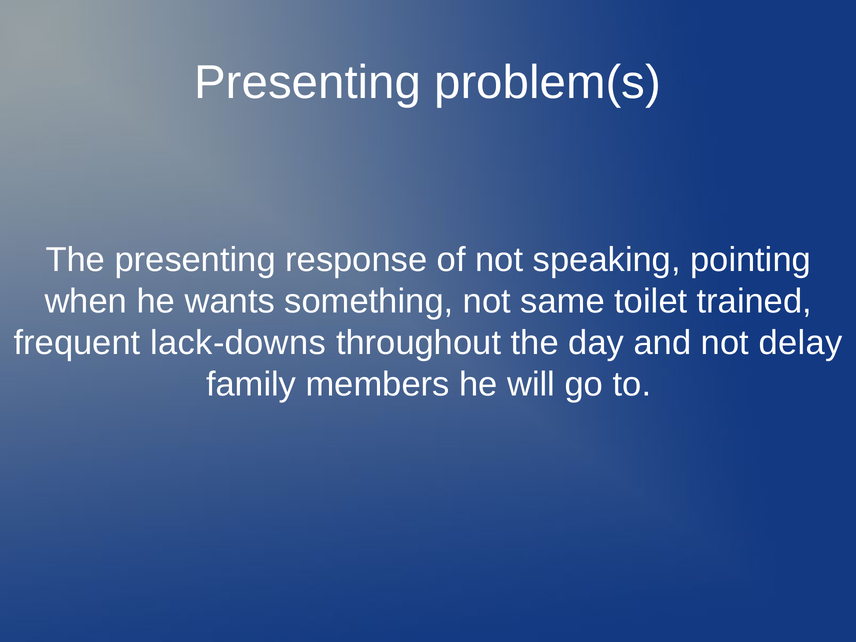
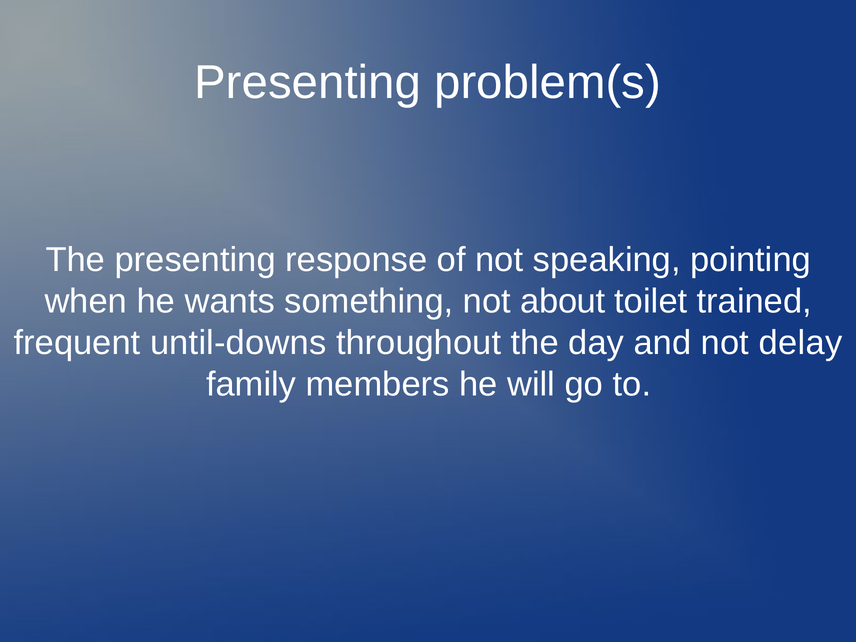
same: same -> about
lack-downs: lack-downs -> until-downs
